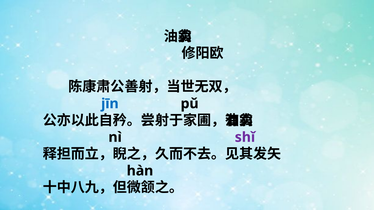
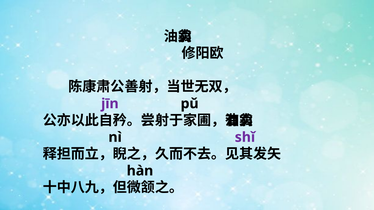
jīn colour: blue -> purple
